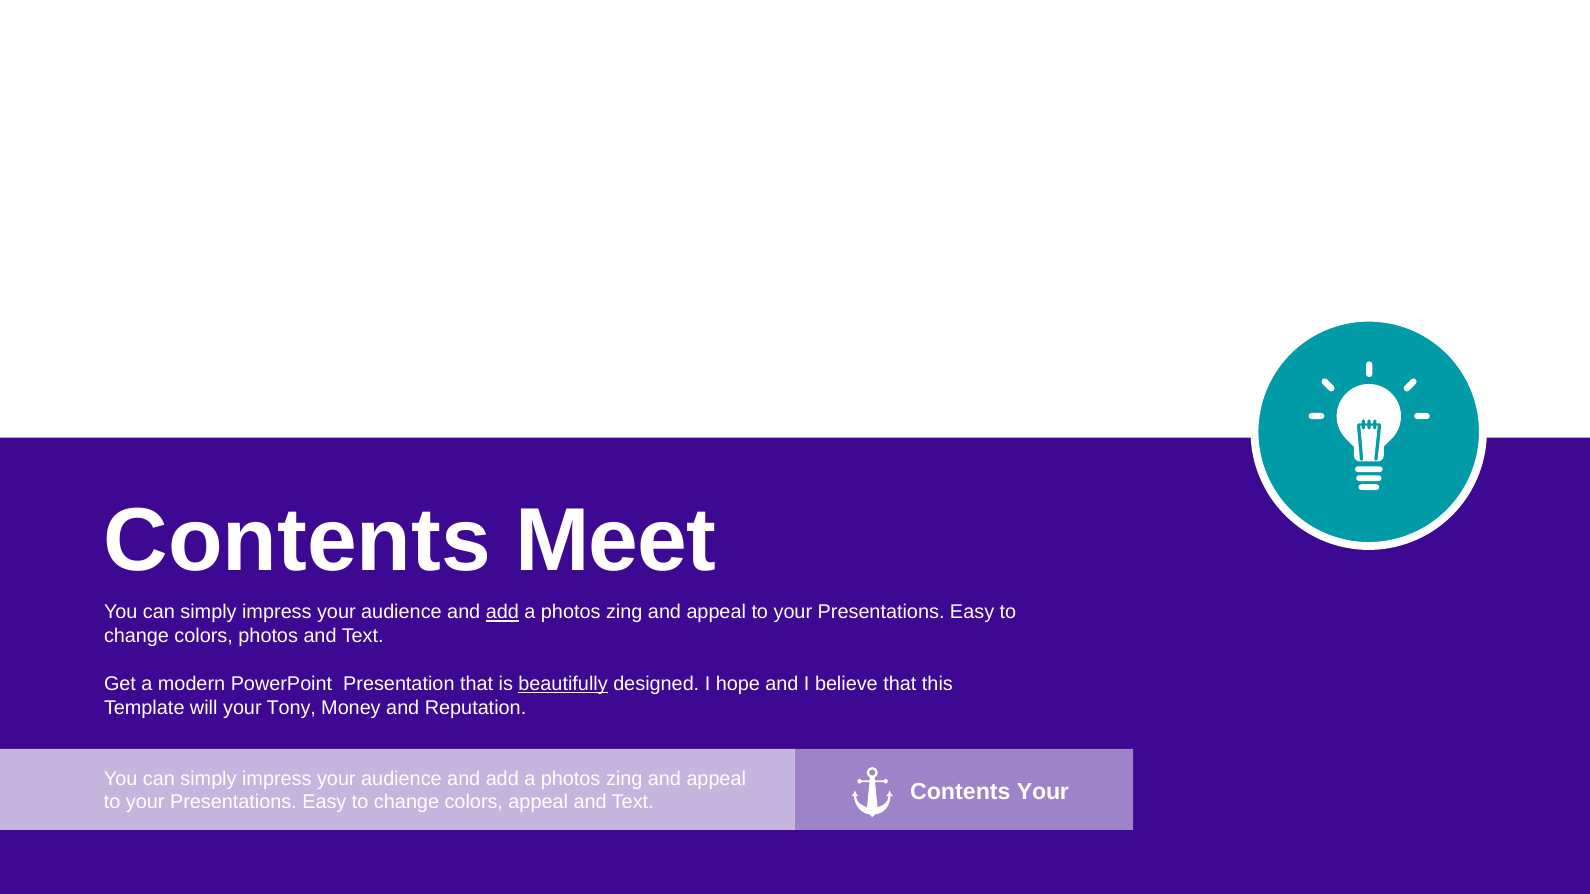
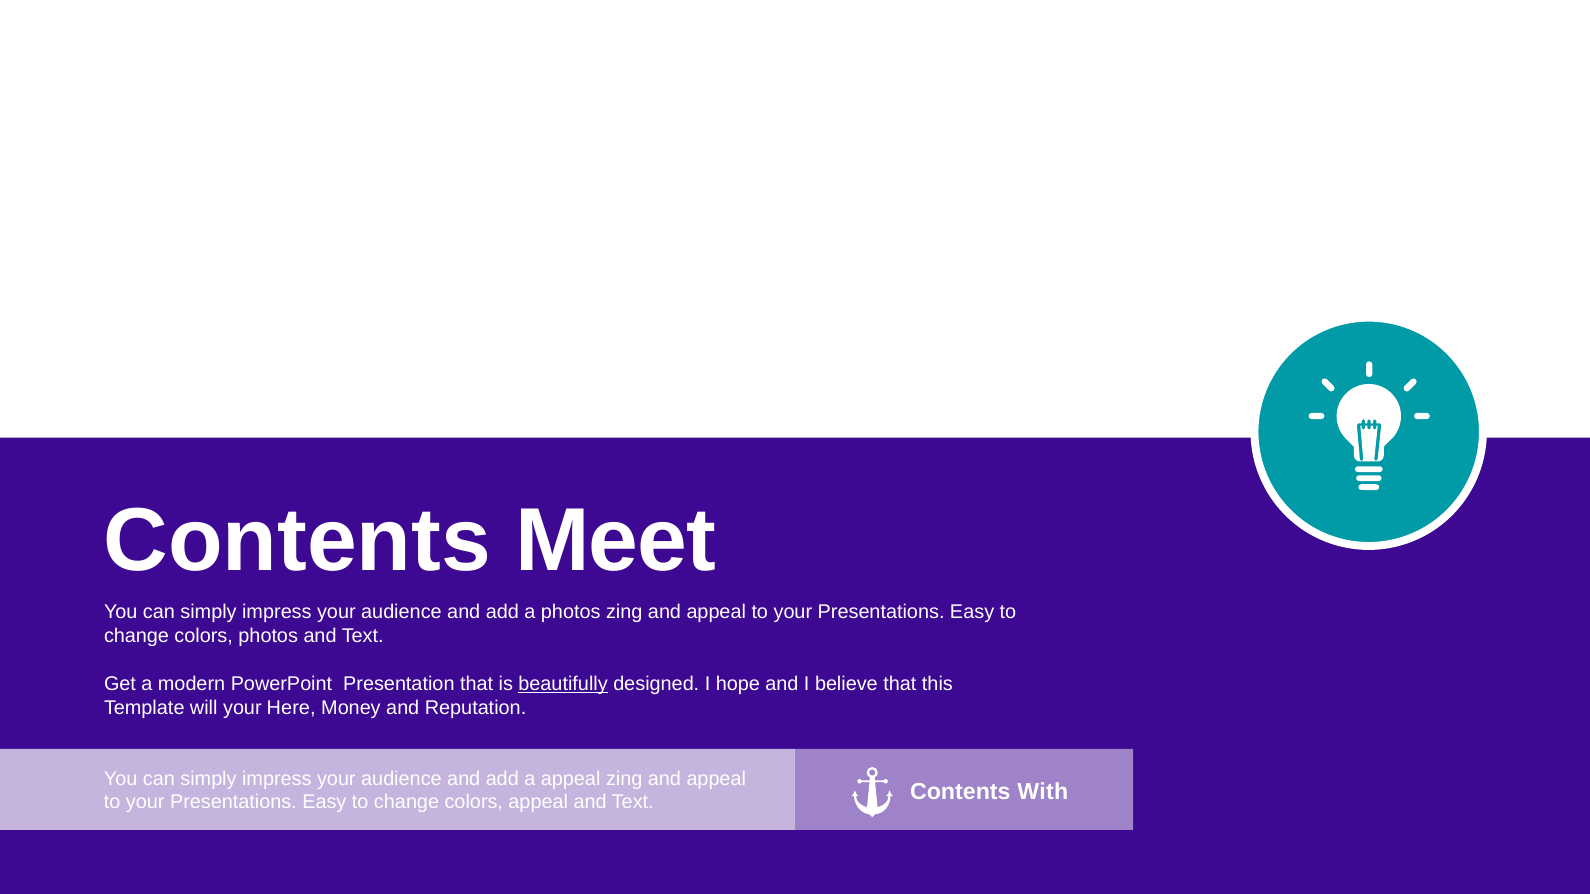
add at (502, 613) underline: present -> none
Tony: Tony -> Here
photos at (571, 779): photos -> appeal
Contents Your: Your -> With
